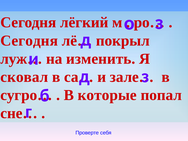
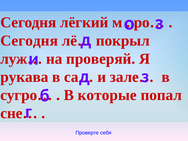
изменить: изменить -> проверяй
сковал: сковал -> рукава
